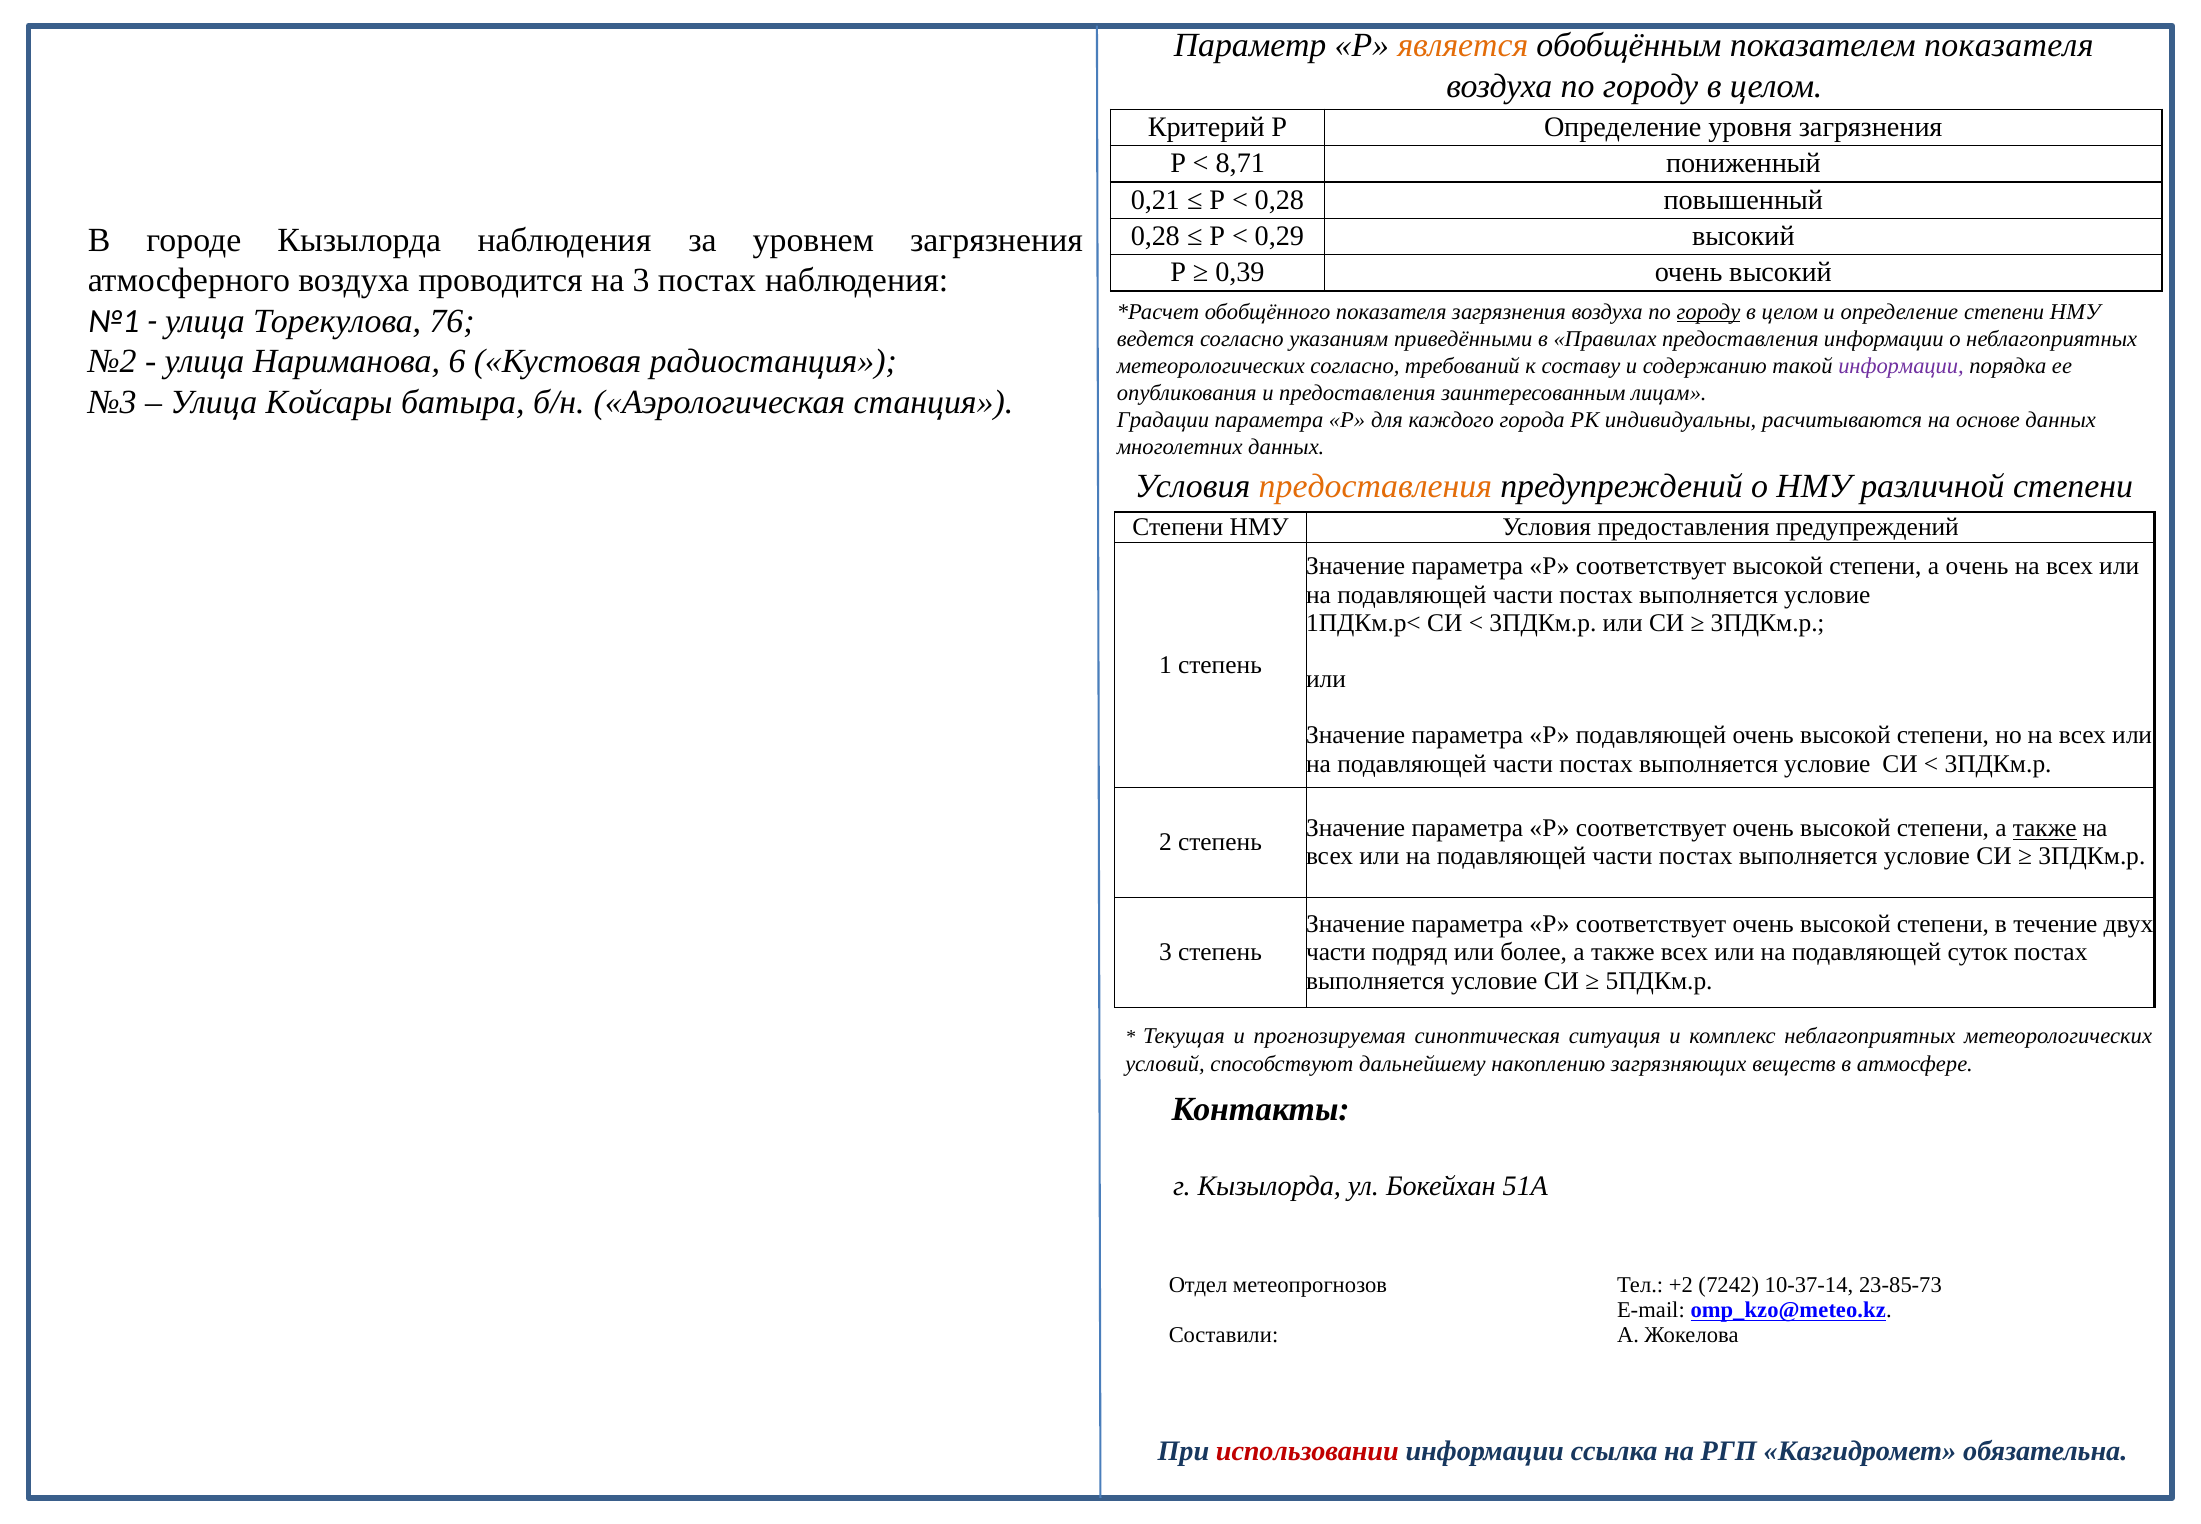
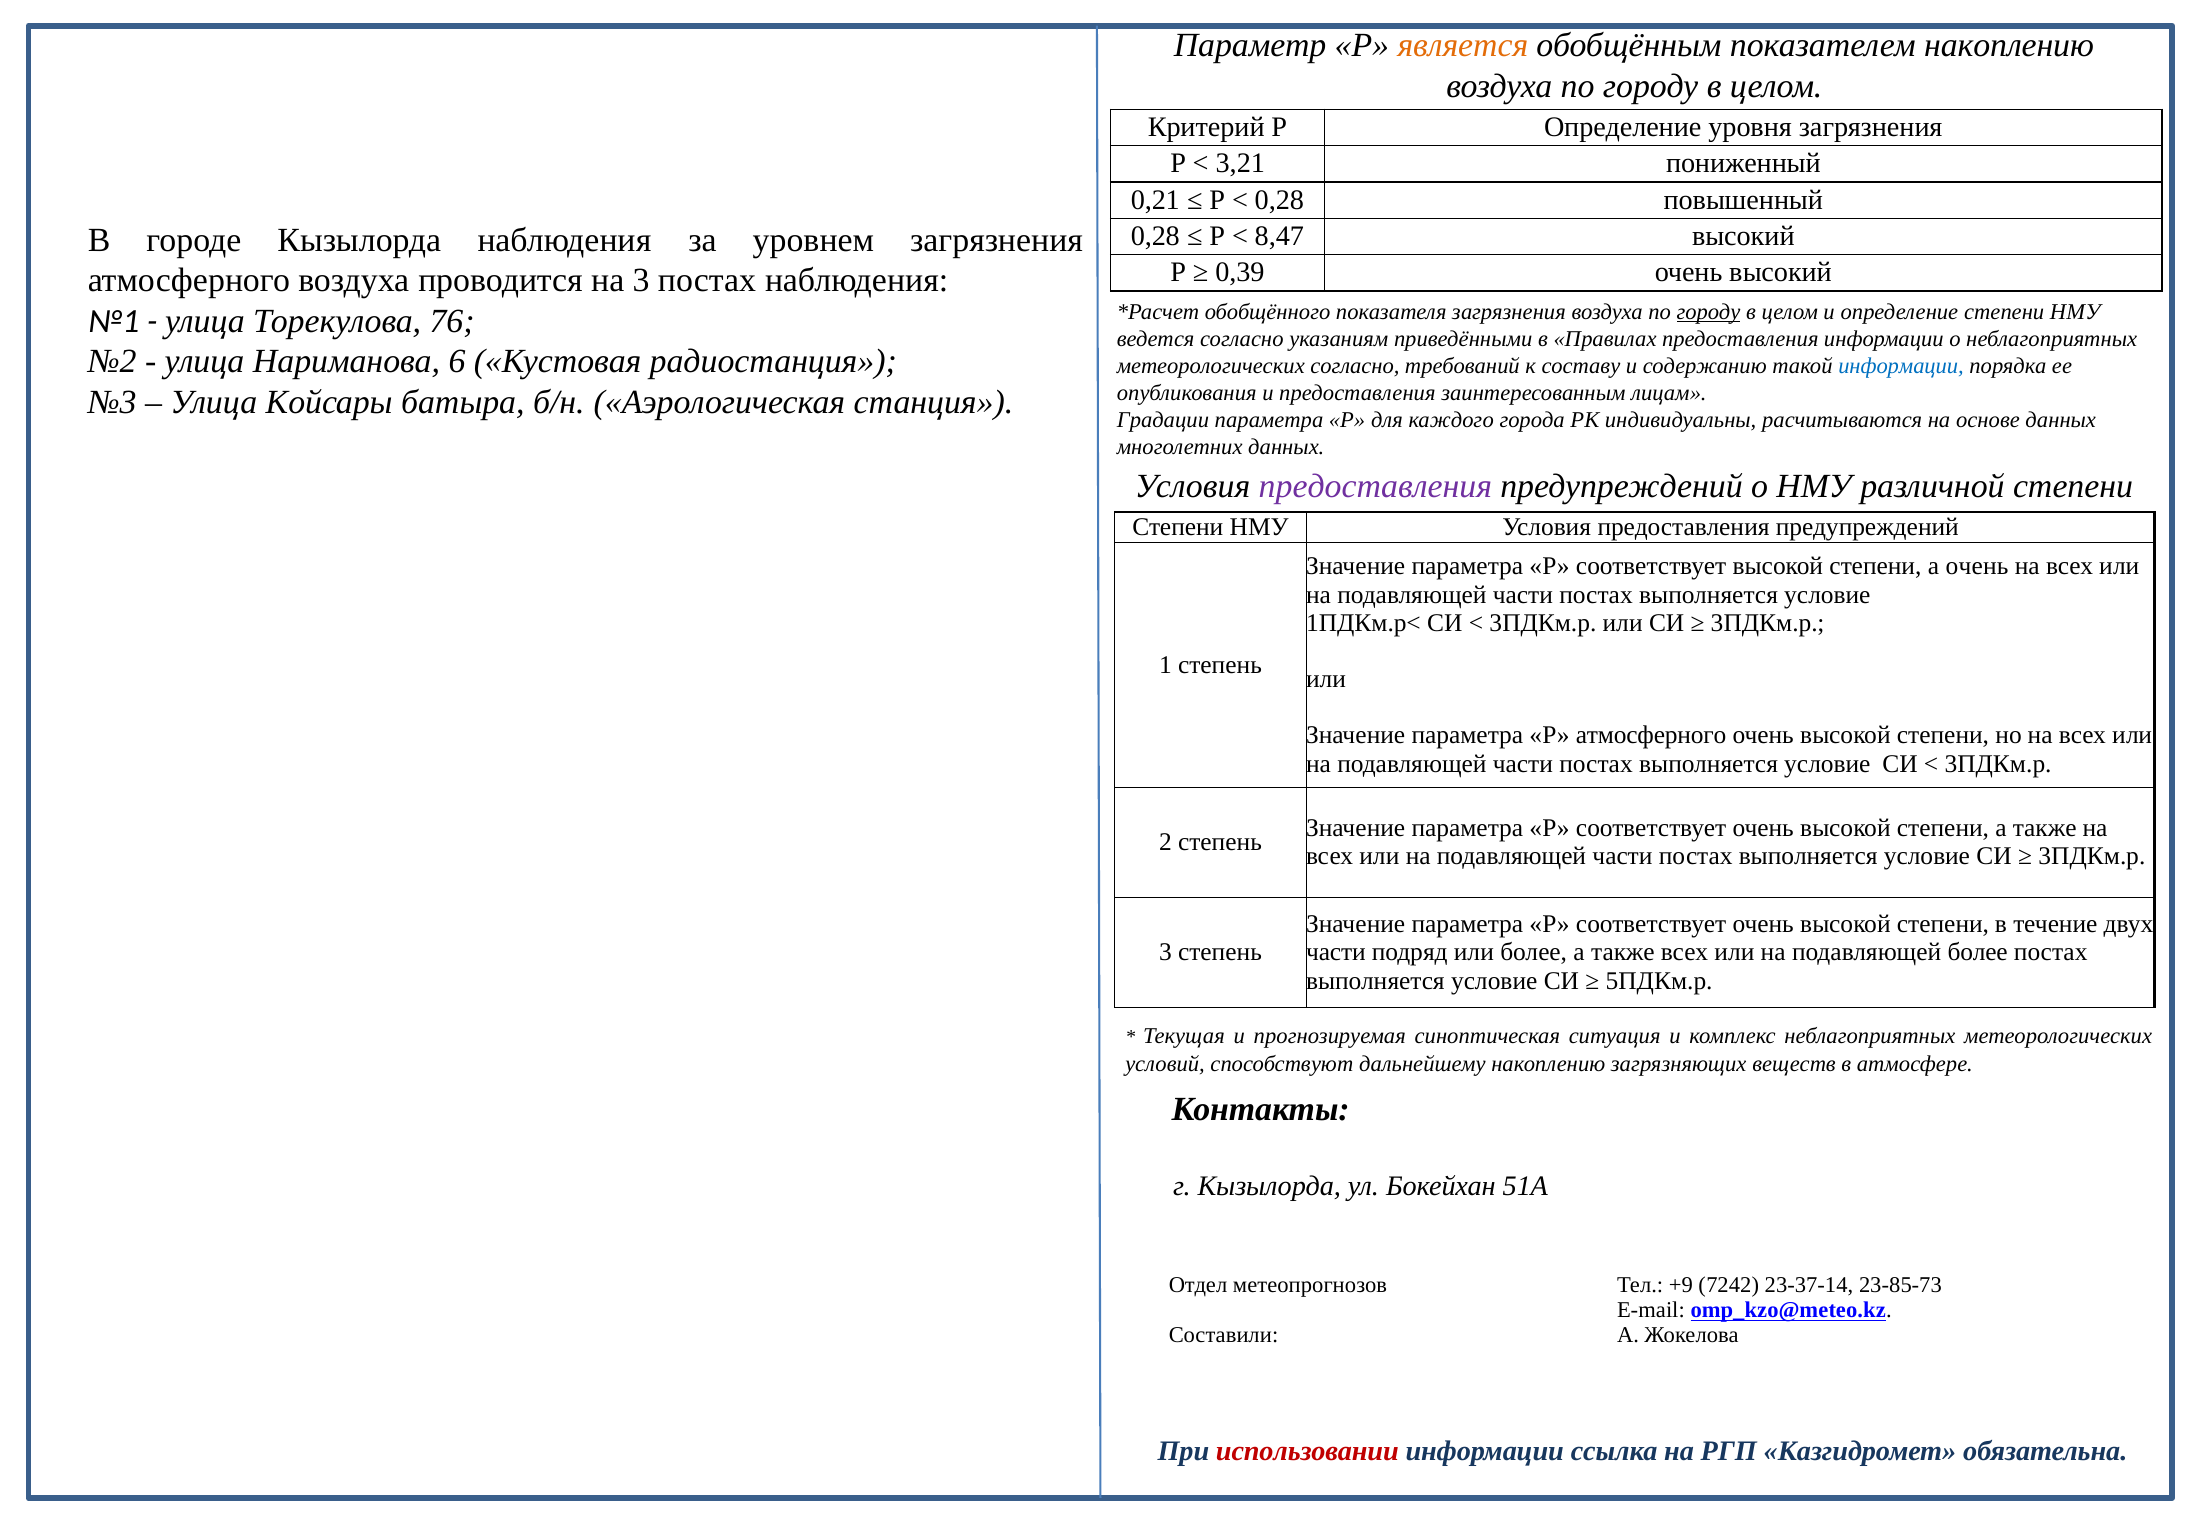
показателем показателя: показателя -> накоплению
8,71: 8,71 -> 3,21
0,29: 0,29 -> 8,47
информации at (1901, 366) colour: purple -> blue
предоставления at (1375, 486) colour: orange -> purple
Р подавляющей: подавляющей -> атмосферного
также at (2045, 828) underline: present -> none
подавляющей суток: суток -> более
+2: +2 -> +9
10-37-14: 10-37-14 -> 23-37-14
